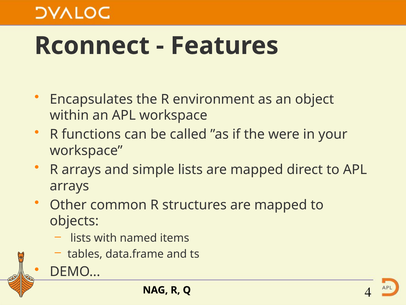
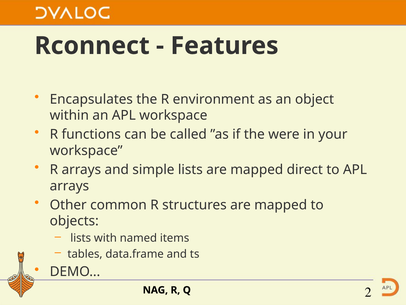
4: 4 -> 2
